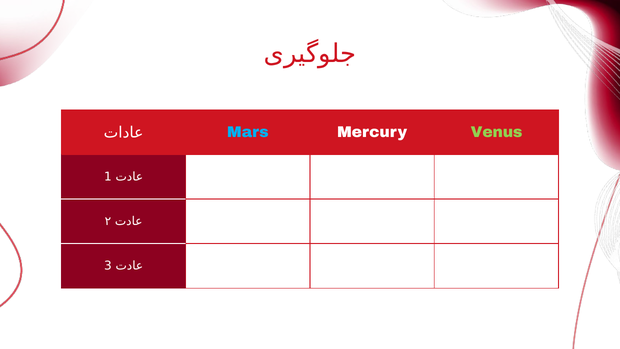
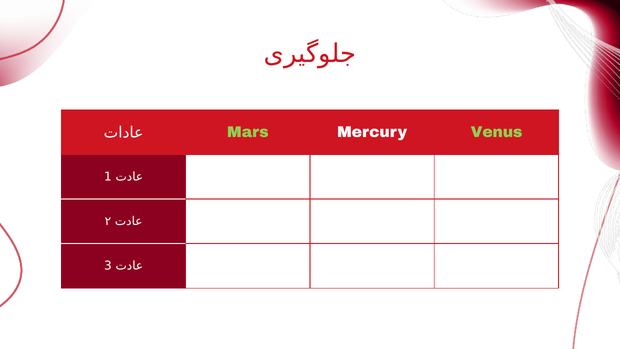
Mars colour: light blue -> light green
